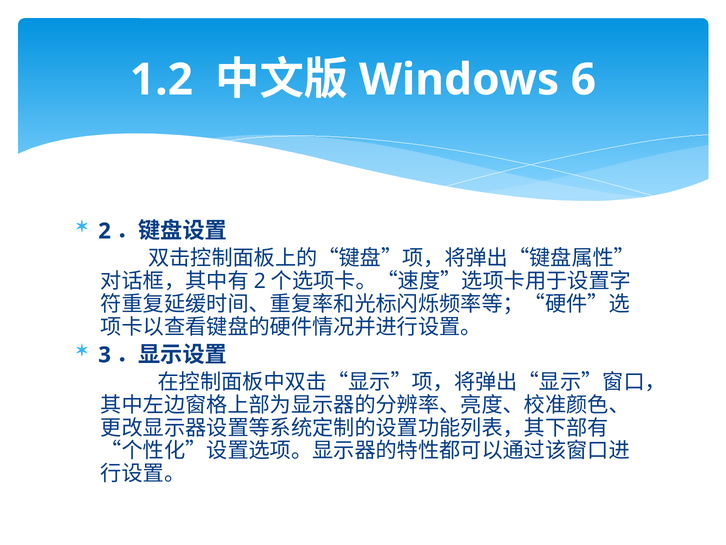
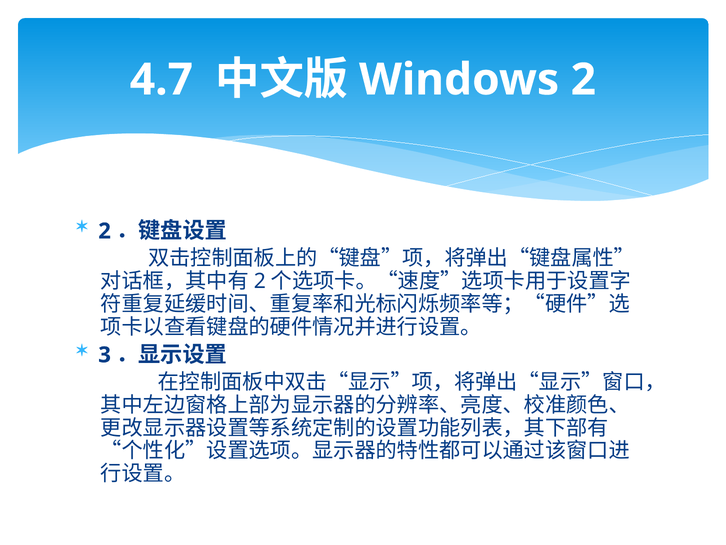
1.2: 1.2 -> 4.7
6 at (583, 80): 6 -> 2
